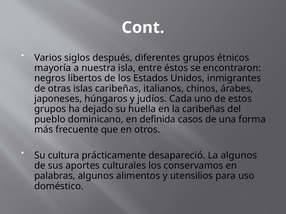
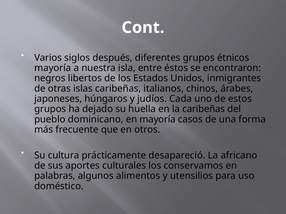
en definida: definida -> mayoría
La algunos: algunos -> africano
